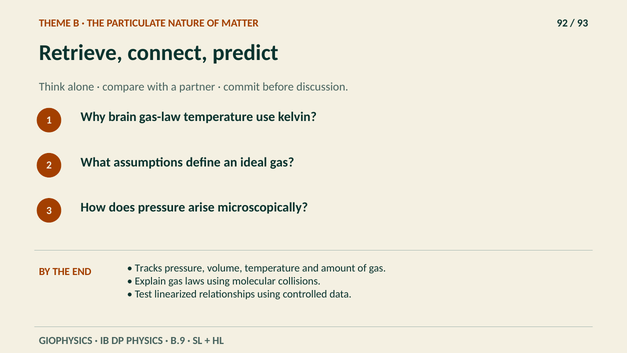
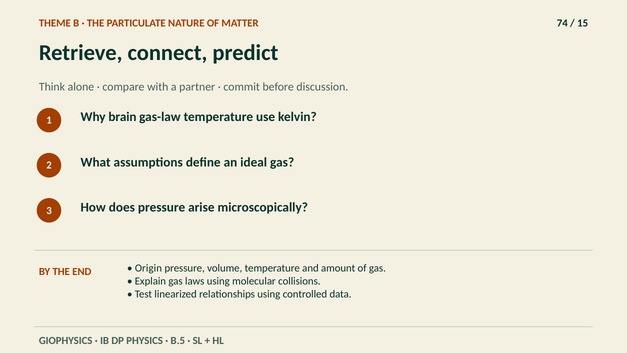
92: 92 -> 74
93: 93 -> 15
Tracks: Tracks -> Origin
B.9: B.9 -> B.5
